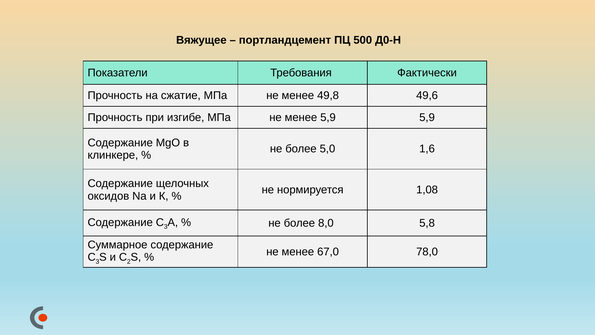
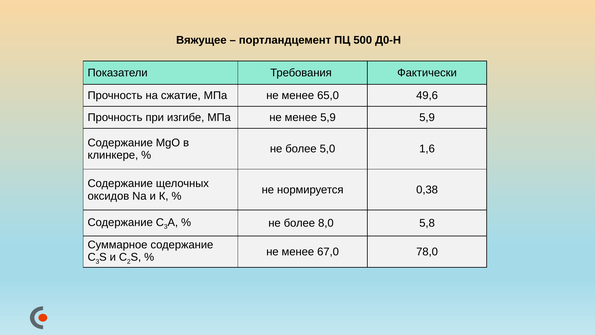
49,8: 49,8 -> 65,0
1,08: 1,08 -> 0,38
